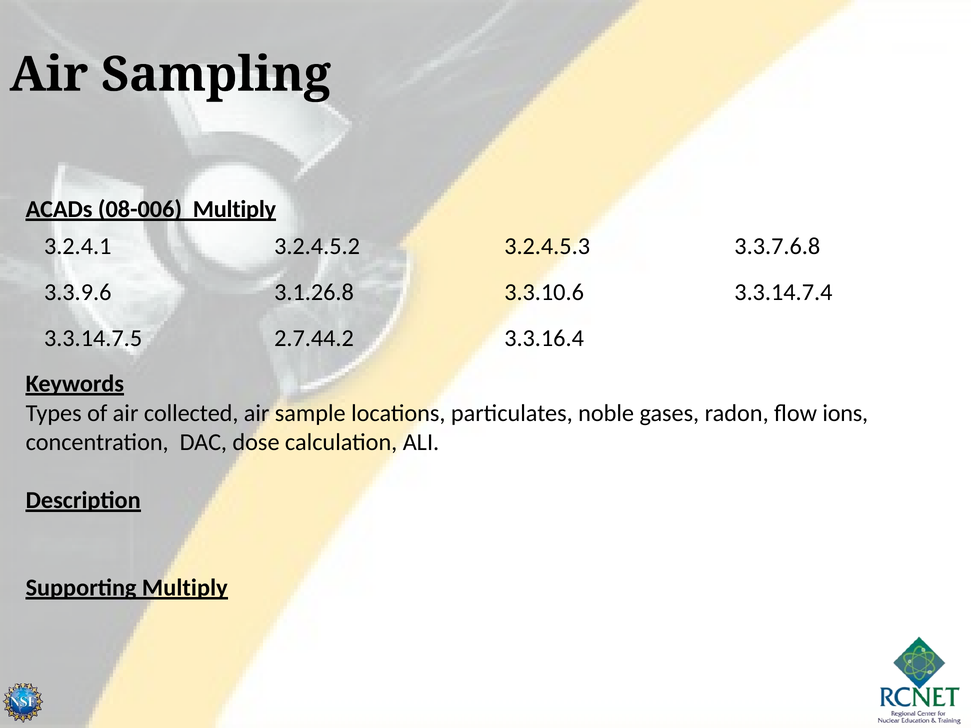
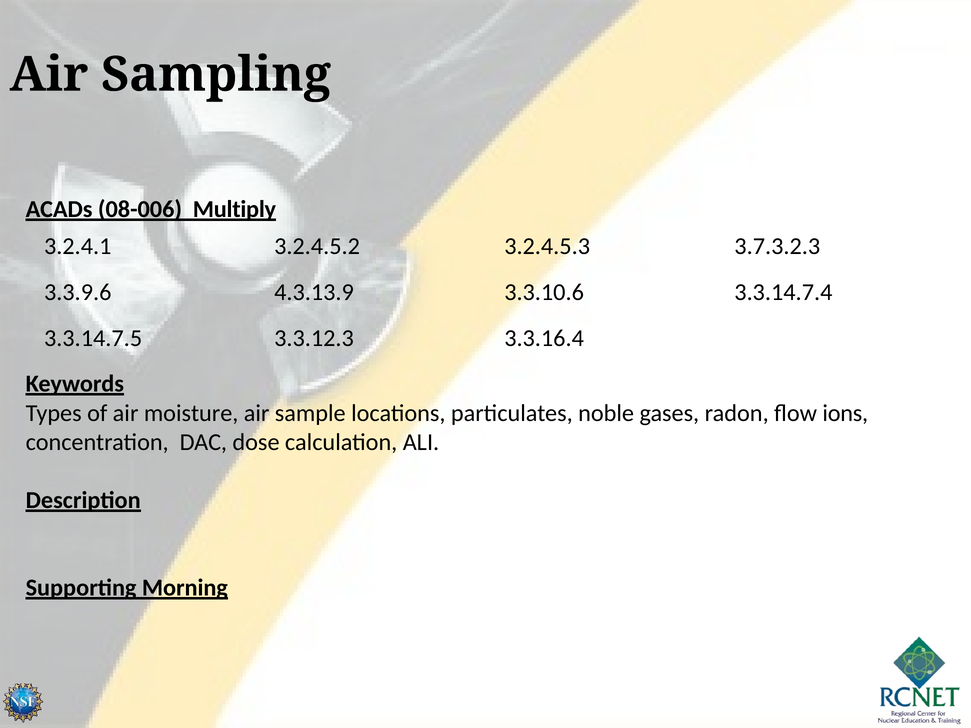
3.3.7.6.8: 3.3.7.6.8 -> 3.7.3.2.3
3.1.26.8: 3.1.26.8 -> 4.3.13.9
2.7.44.2: 2.7.44.2 -> 3.3.12.3
collected: collected -> moisture
Supporting Multiply: Multiply -> Morning
